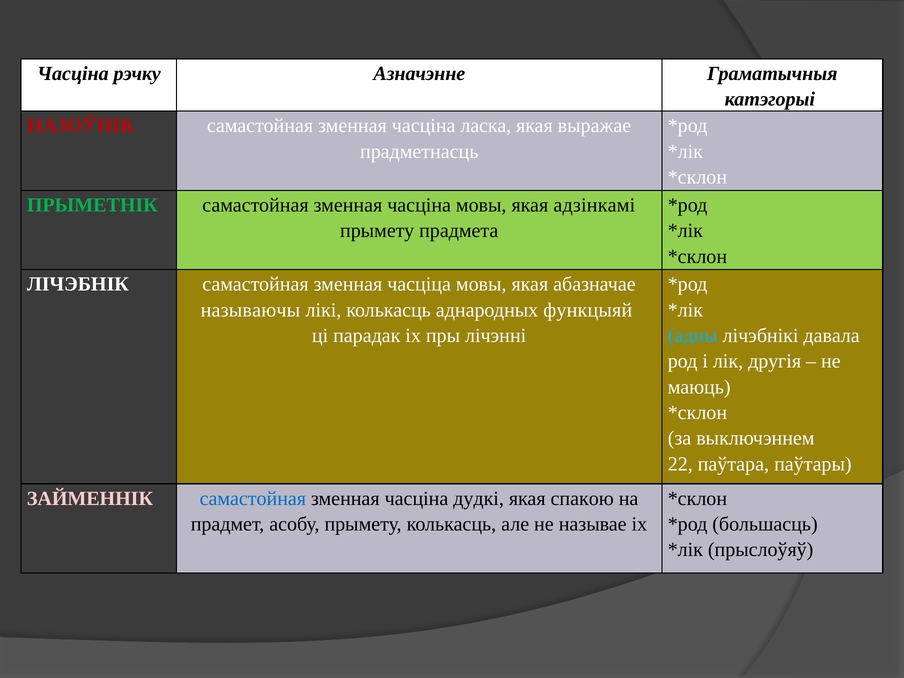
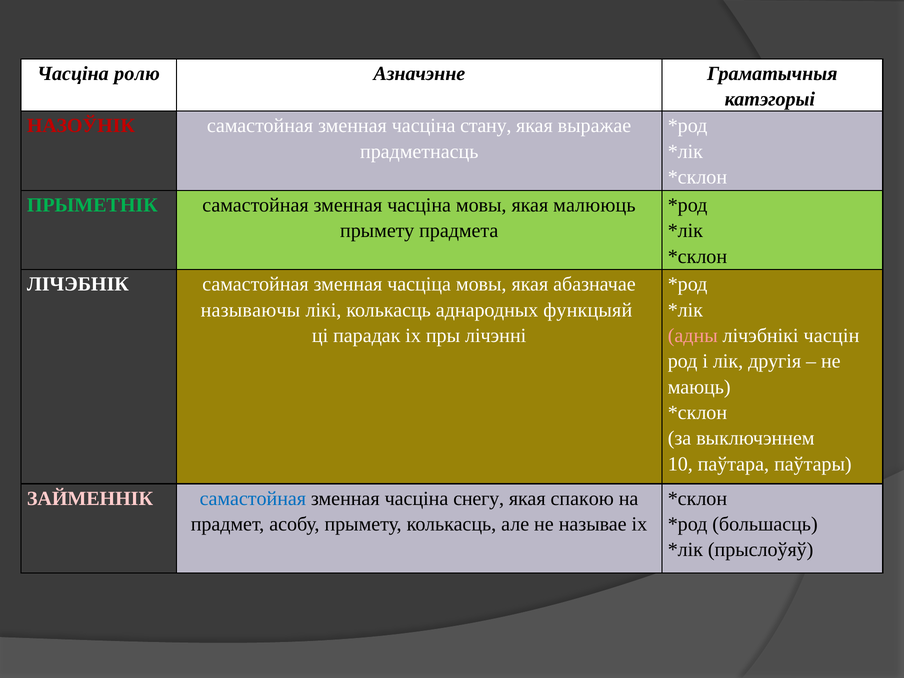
рэчку: рэчку -> ролю
ласка: ласка -> стану
адзінкамі: адзінкамі -> малююць
адны colour: light blue -> pink
давала: давала -> часцін
22: 22 -> 10
дудкі: дудкі -> снегу
